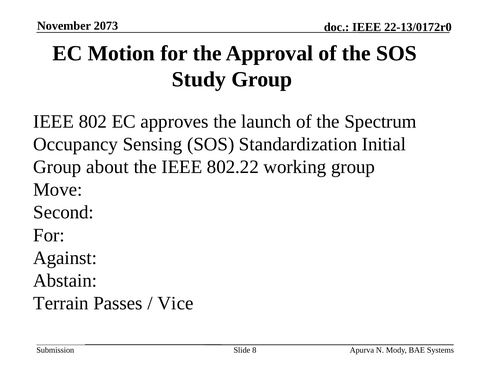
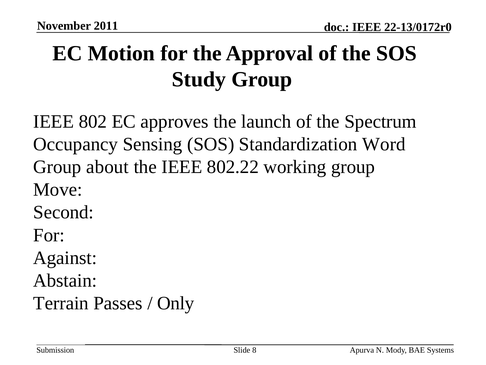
2073: 2073 -> 2011
Initial: Initial -> Word
Vice: Vice -> Only
